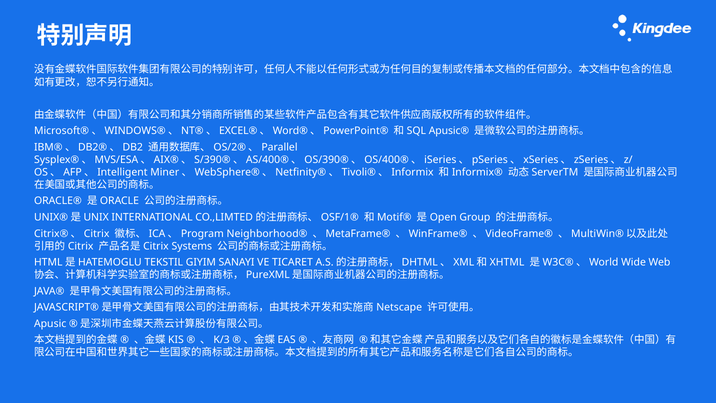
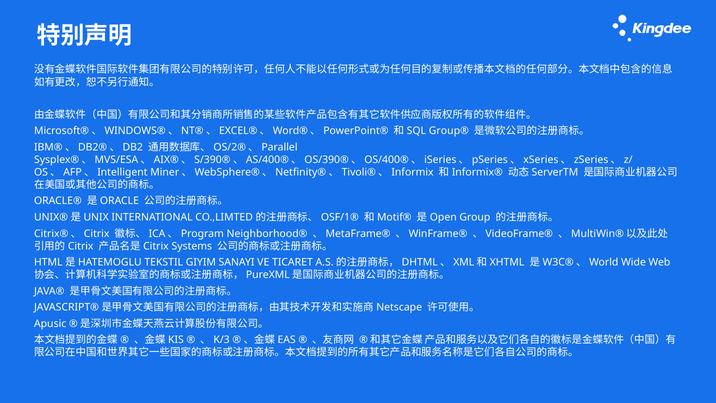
Apusic®: Apusic® -> Group®
